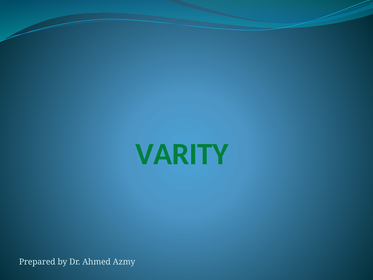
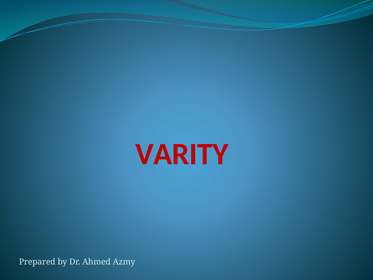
VARITY colour: green -> red
